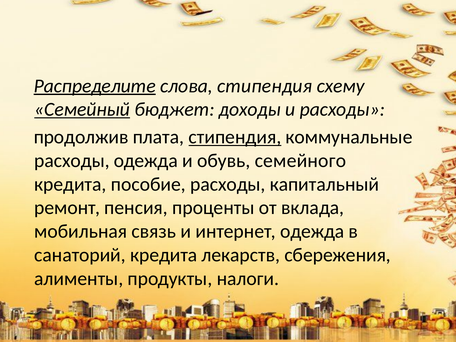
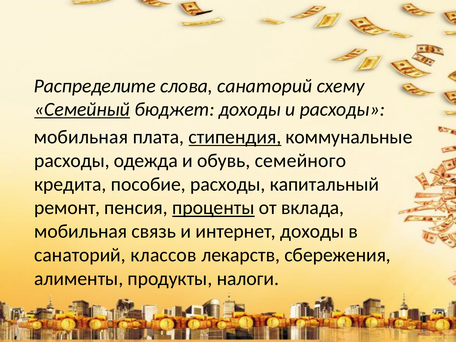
Распределите underline: present -> none
слова стипендия: стипендия -> санаторий
продолжив at (81, 137): продолжив -> мобильная
проценты underline: none -> present
интернет одежда: одежда -> доходы
санаторий кредита: кредита -> классов
